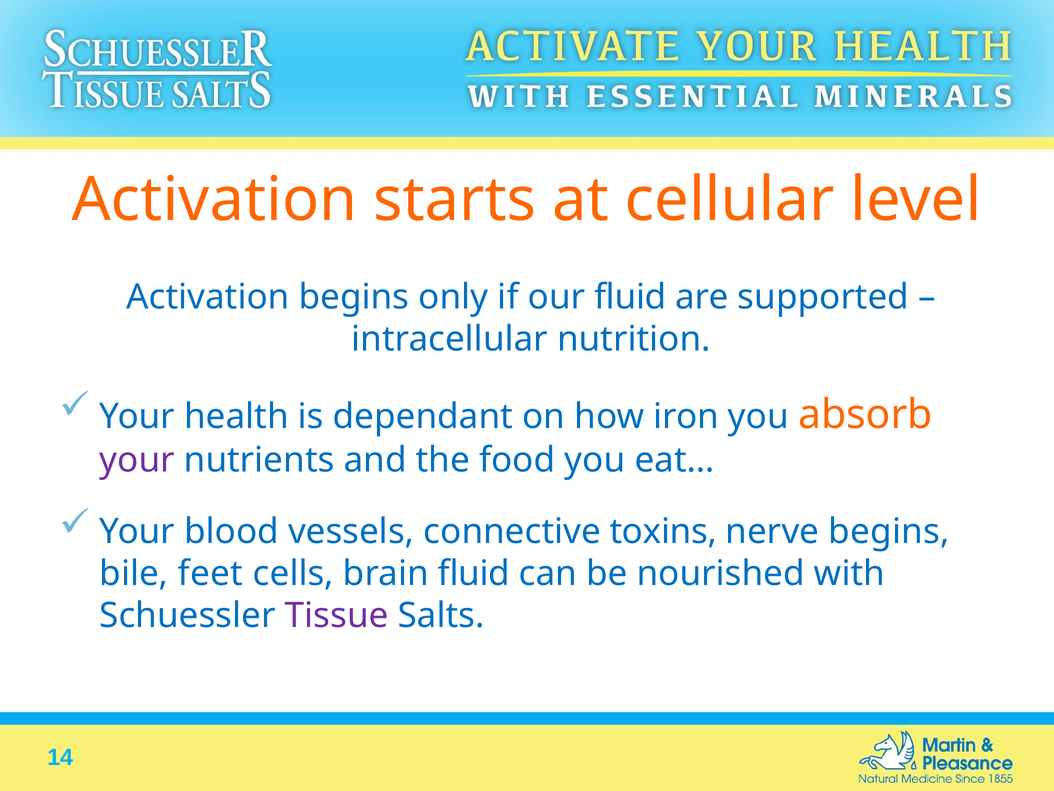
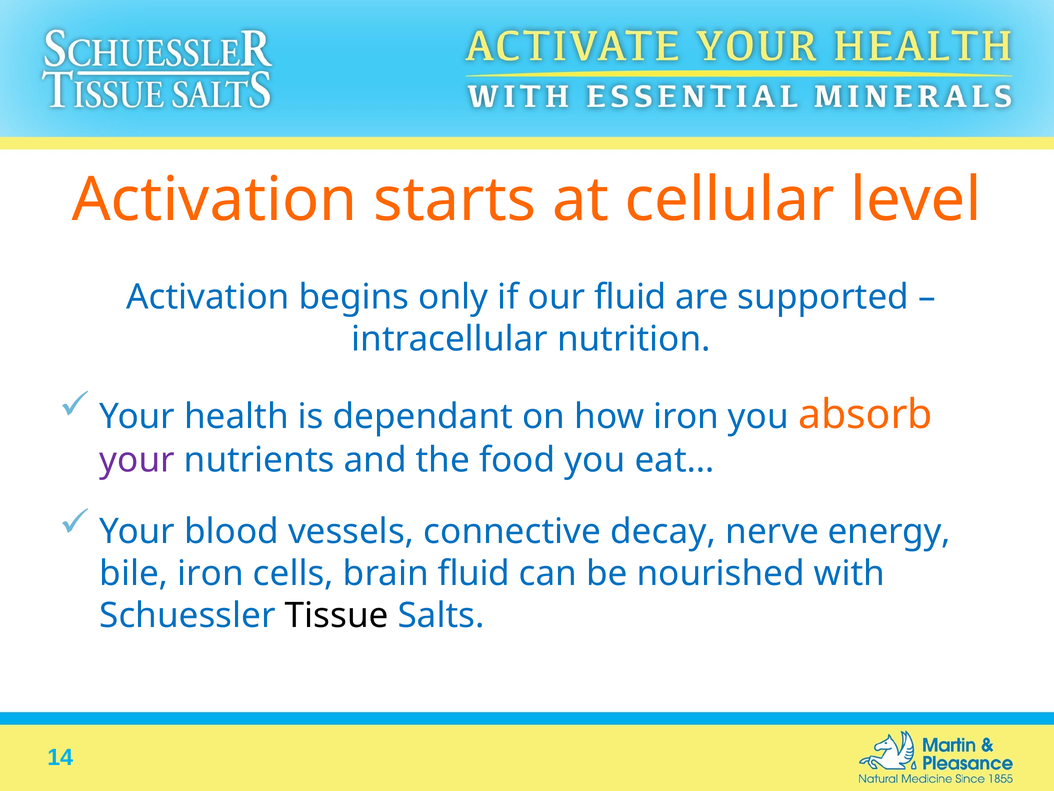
toxins: toxins -> decay
nerve begins: begins -> energy
bile feet: feet -> iron
Tissue colour: purple -> black
